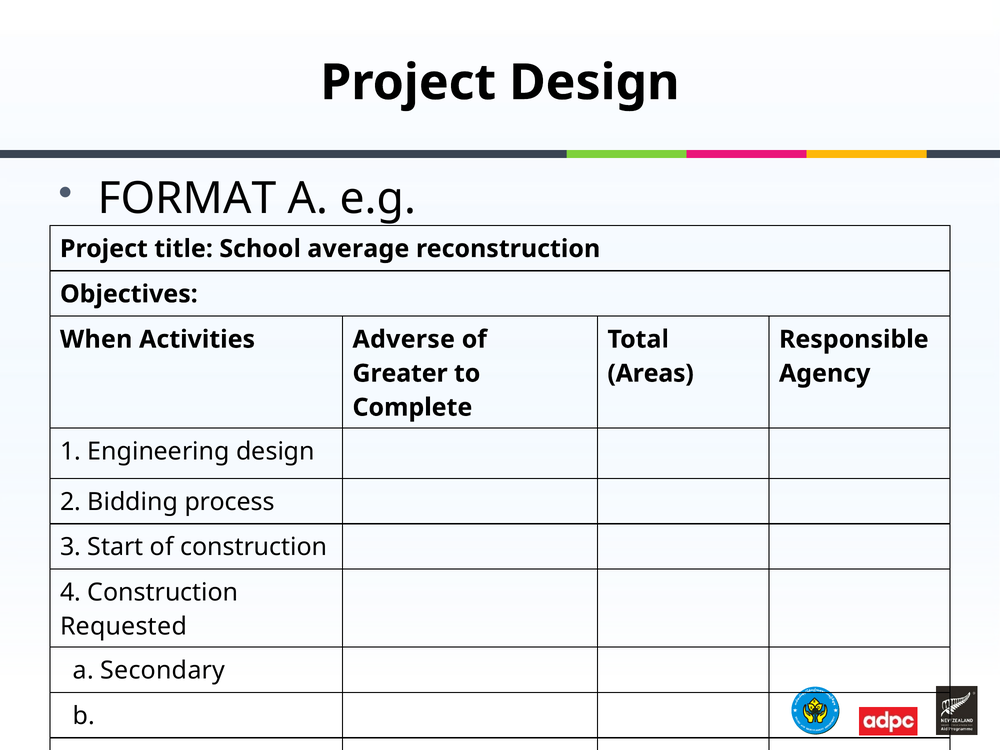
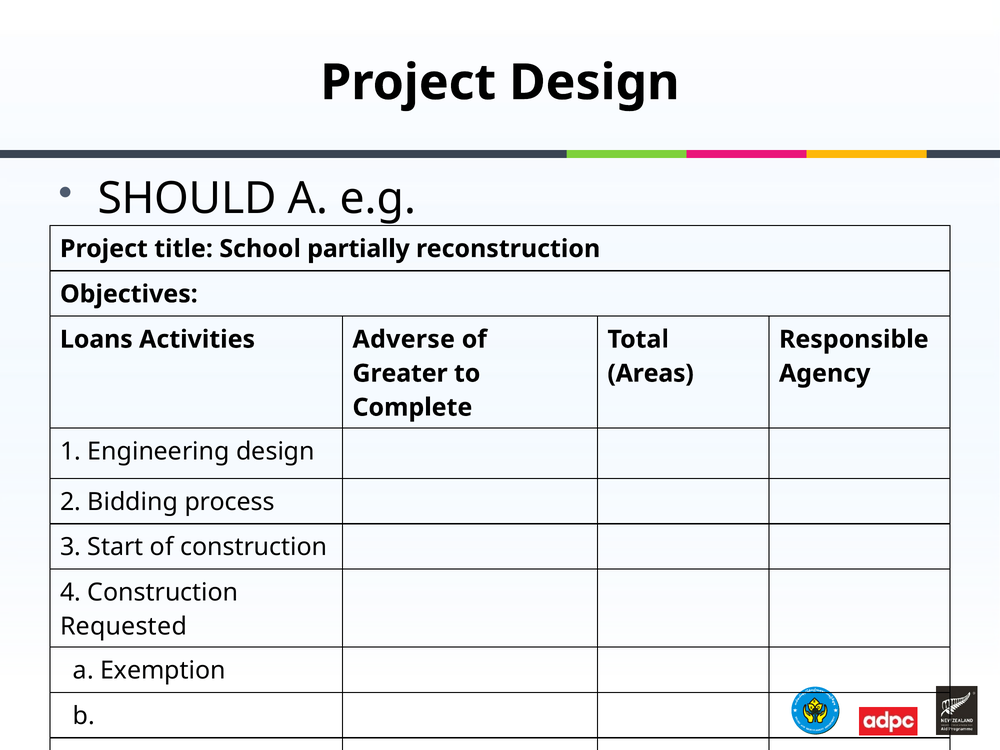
FORMAT: FORMAT -> SHOULD
average: average -> partially
When: When -> Loans
Secondary: Secondary -> Exemption
